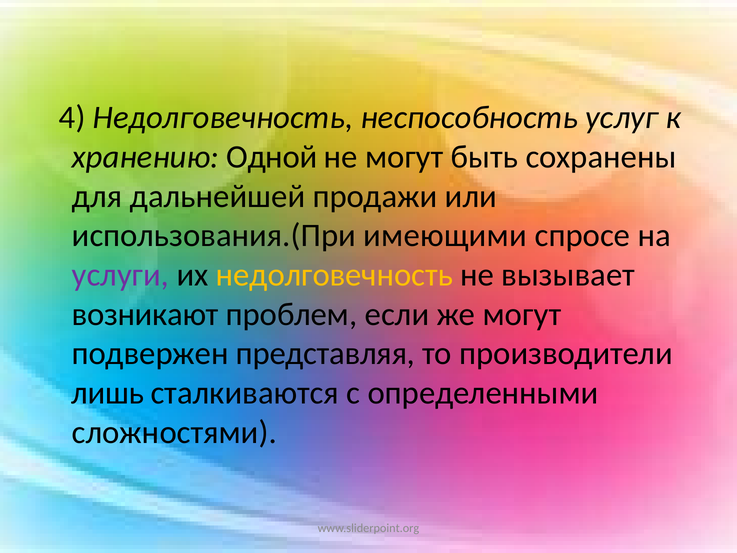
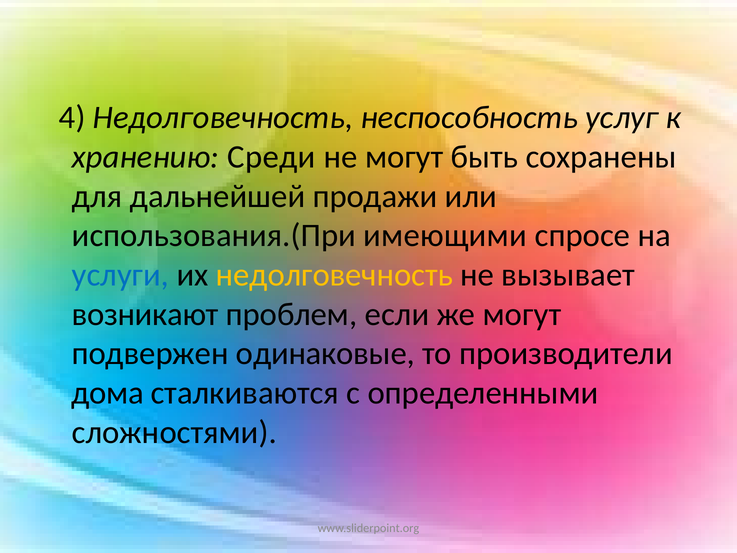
Одной: Одной -> Среди
услуги colour: purple -> blue
представляя: представляя -> одинаковые
лишь: лишь -> дома
